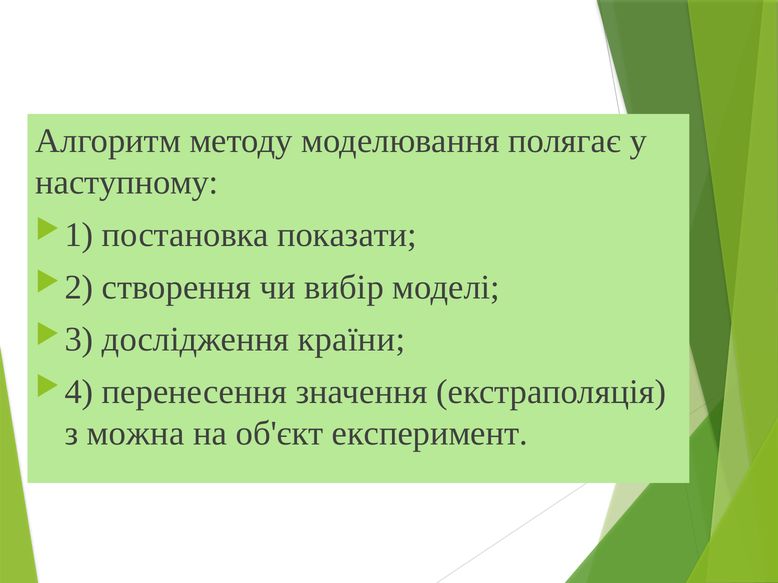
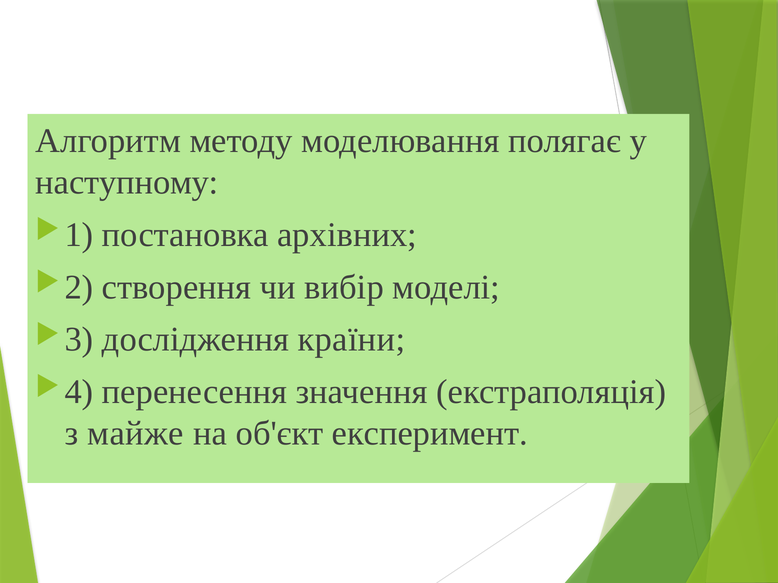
показати: показати -> архівних
можна: можна -> майже
